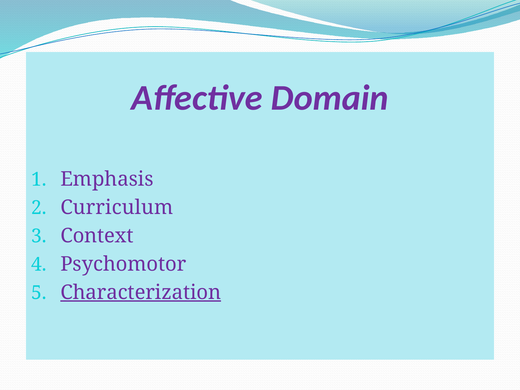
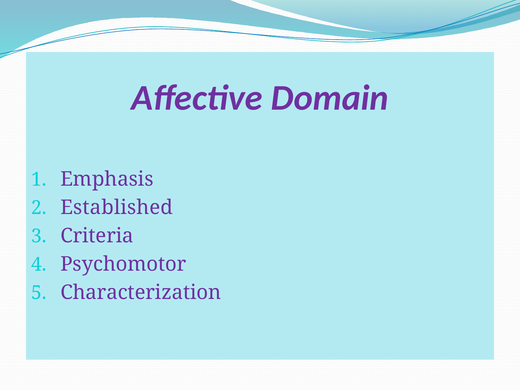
Curriculum: Curriculum -> Established
Context: Context -> Criteria
Characterization underline: present -> none
